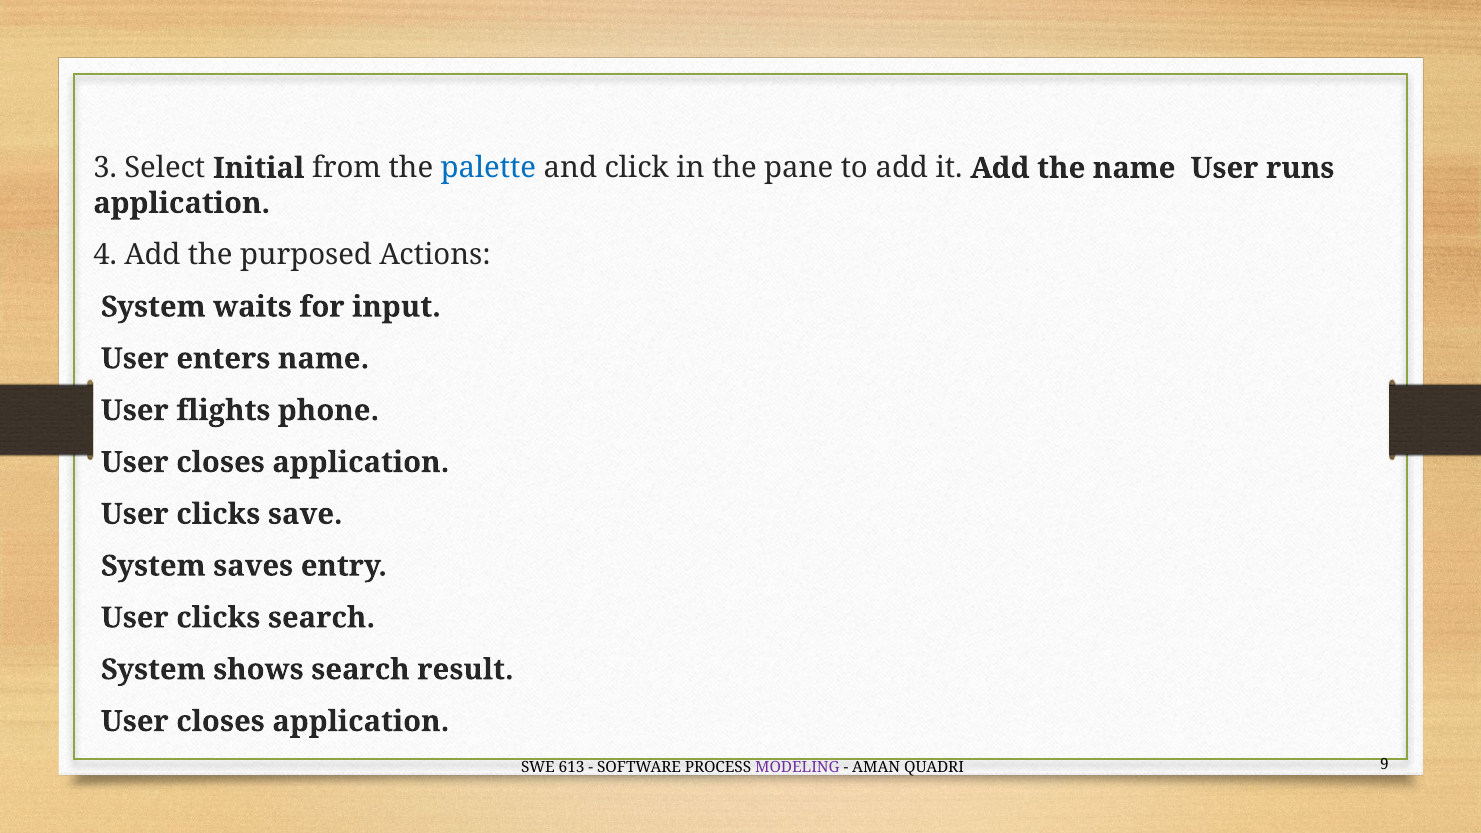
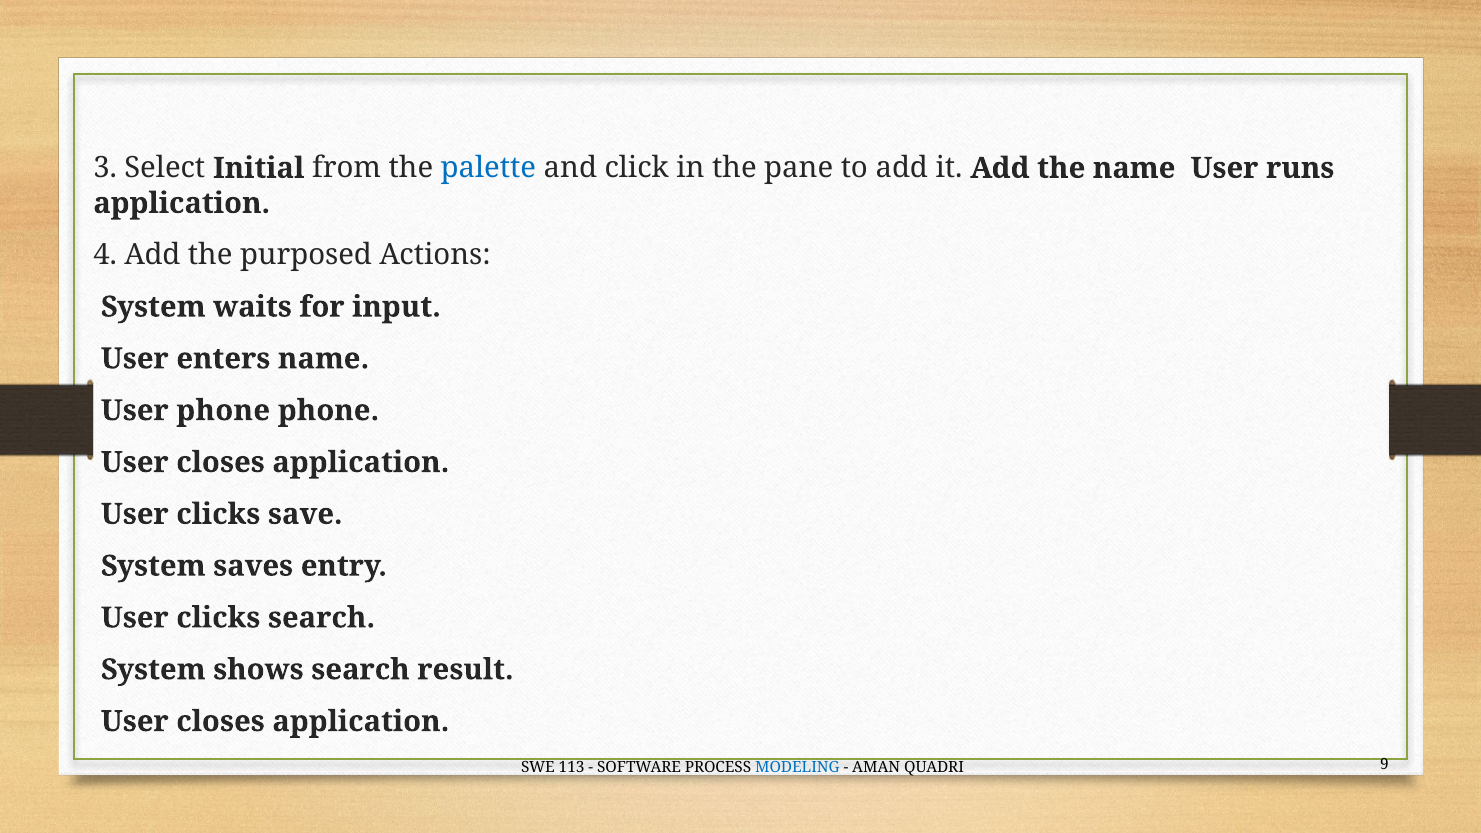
User flights: flights -> phone
613: 613 -> 113
MODELING colour: purple -> blue
